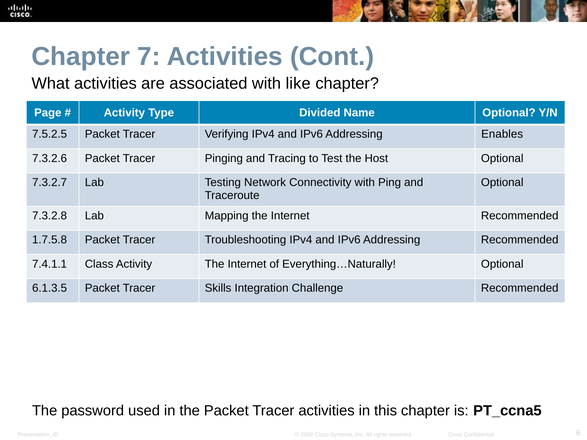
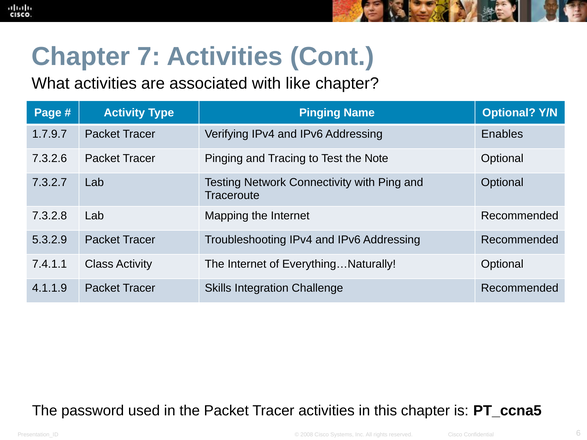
Type Divided: Divided -> Pinging
7.5.2.5: 7.5.2.5 -> 1.7.9.7
Host: Host -> Note
1.7.5.8: 1.7.5.8 -> 5.3.2.9
6.1.3.5: 6.1.3.5 -> 4.1.1.9
